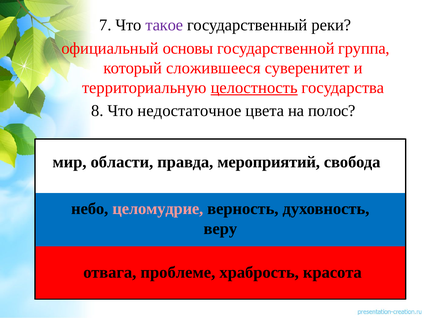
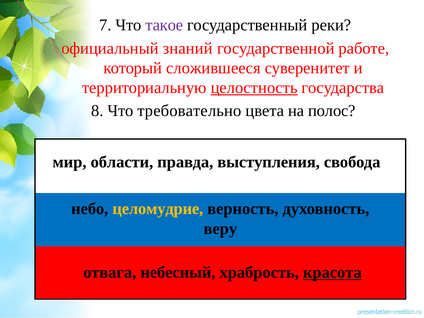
основы: основы -> знаний
группа: группа -> работе
недостаточное: недостаточное -> требовательно
мероприятий: мероприятий -> выступления
целомудрие colour: pink -> yellow
проблеме: проблеме -> небесный
красота underline: none -> present
